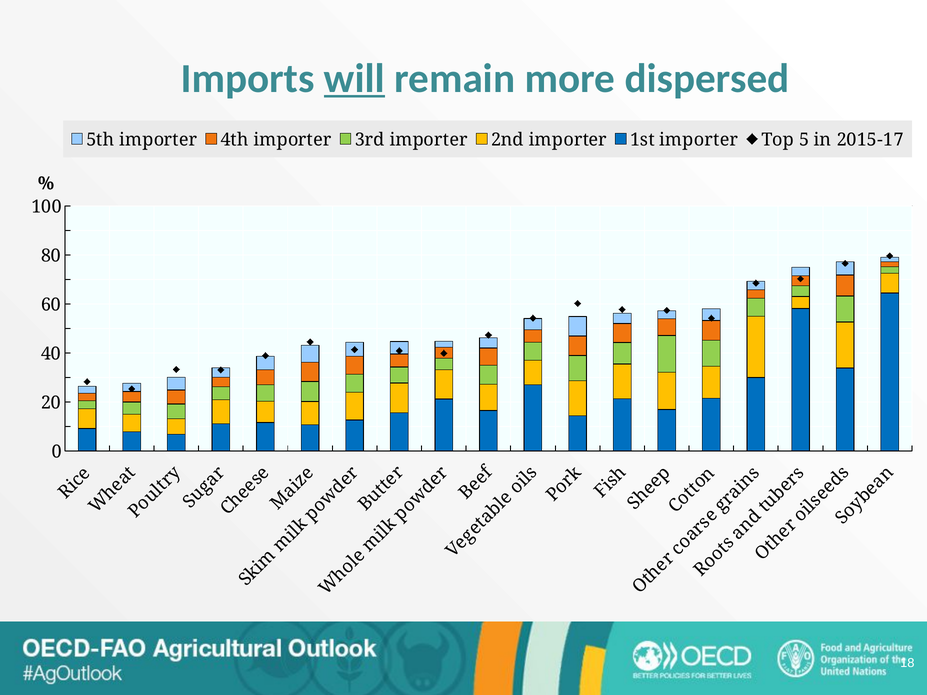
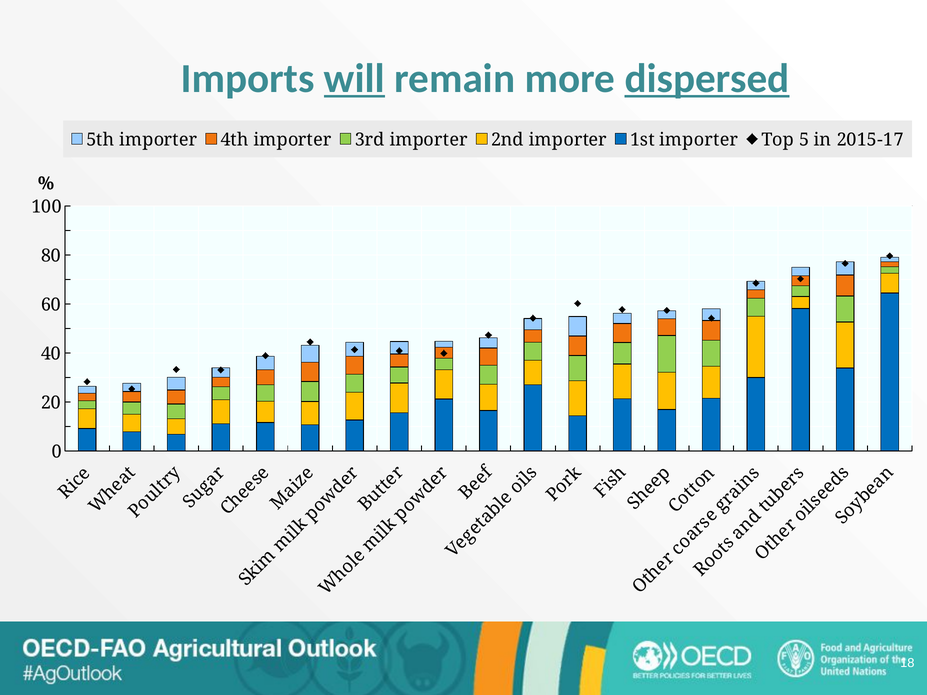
dispersed underline: none -> present
